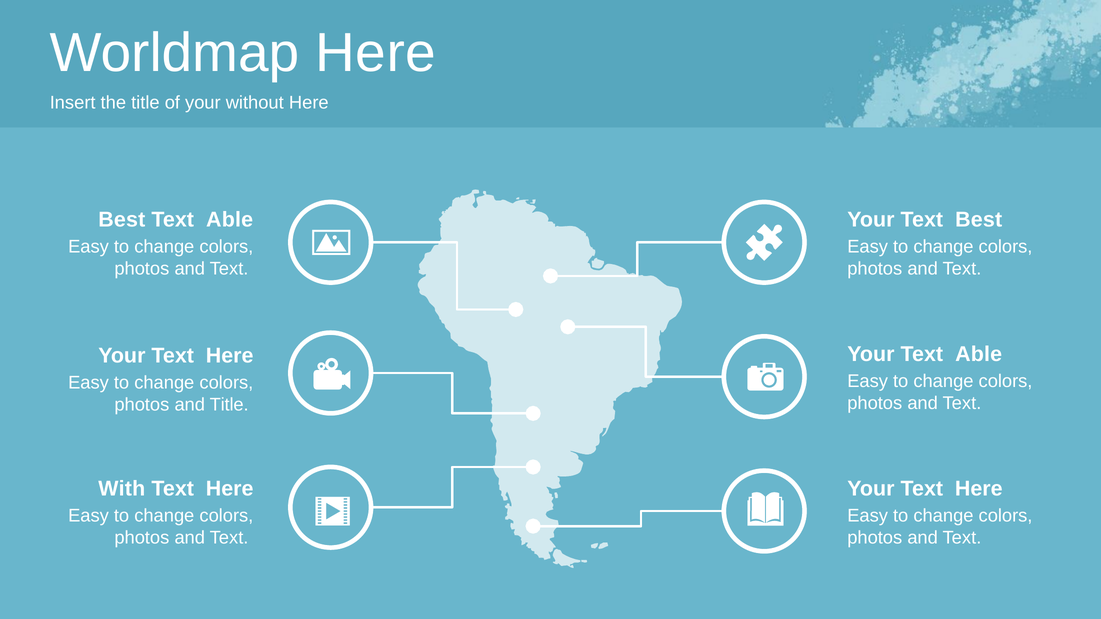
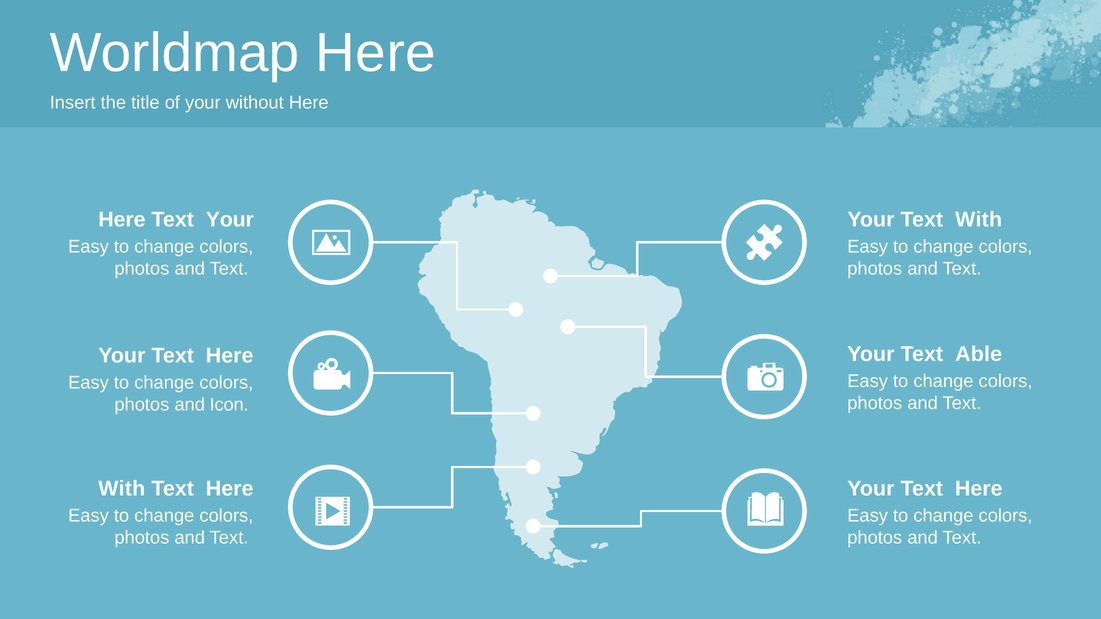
Best at (122, 220): Best -> Here
Able at (230, 220): Able -> Your
Your Text Best: Best -> With
and Title: Title -> Icon
